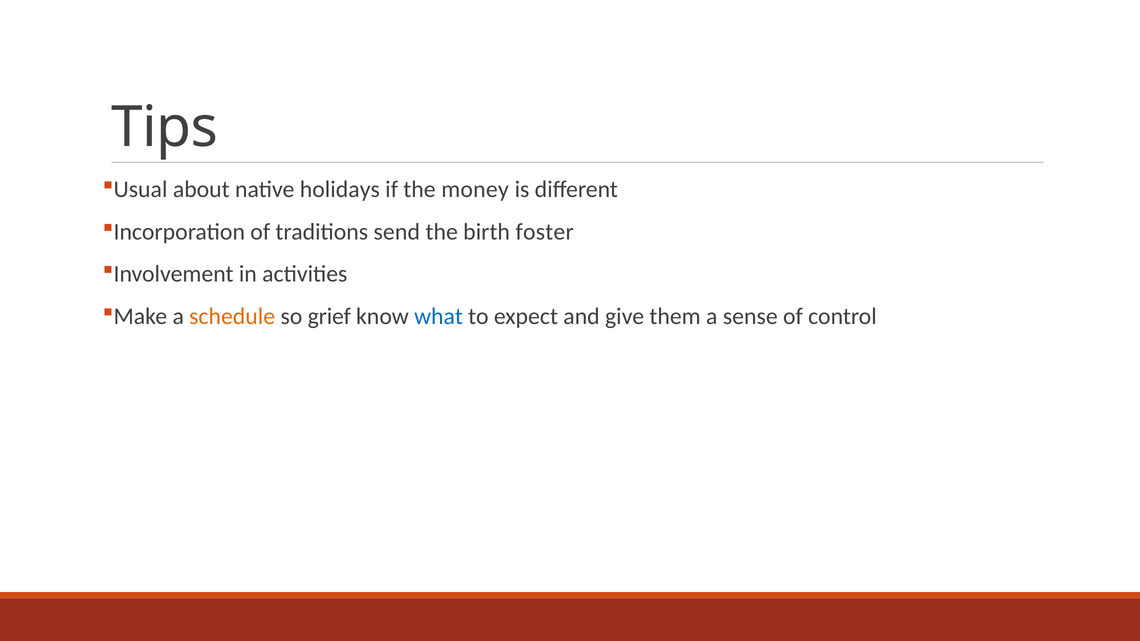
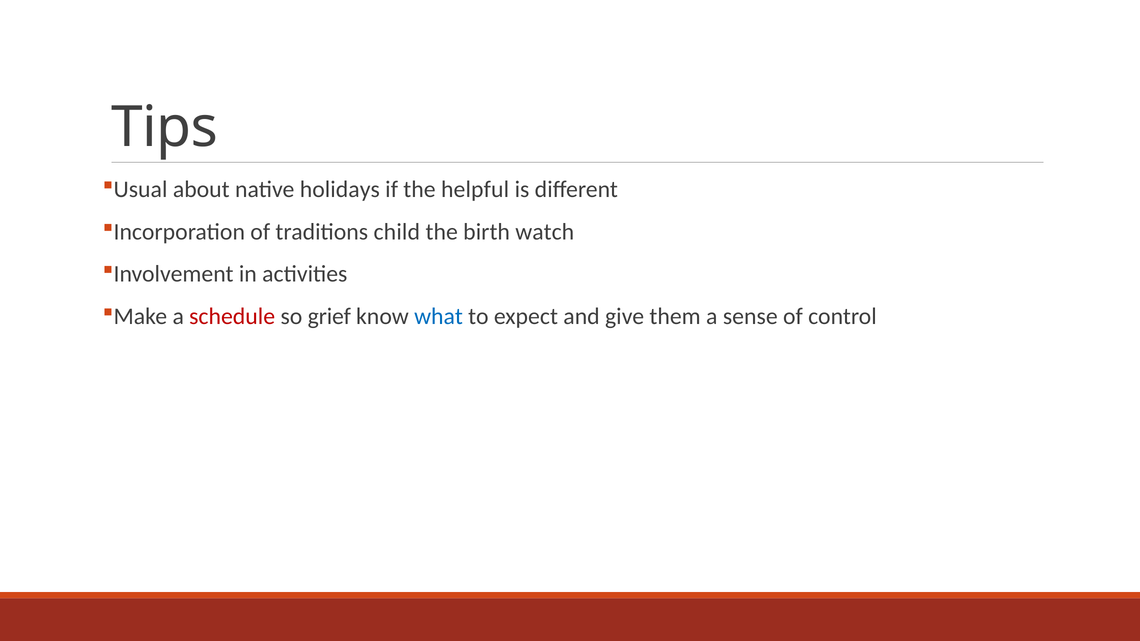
money: money -> helpful
send: send -> child
foster: foster -> watch
schedule colour: orange -> red
